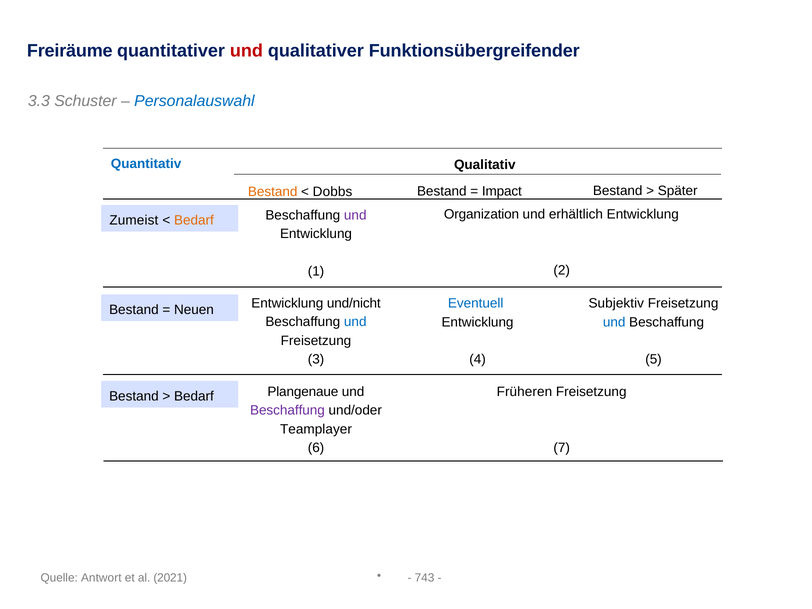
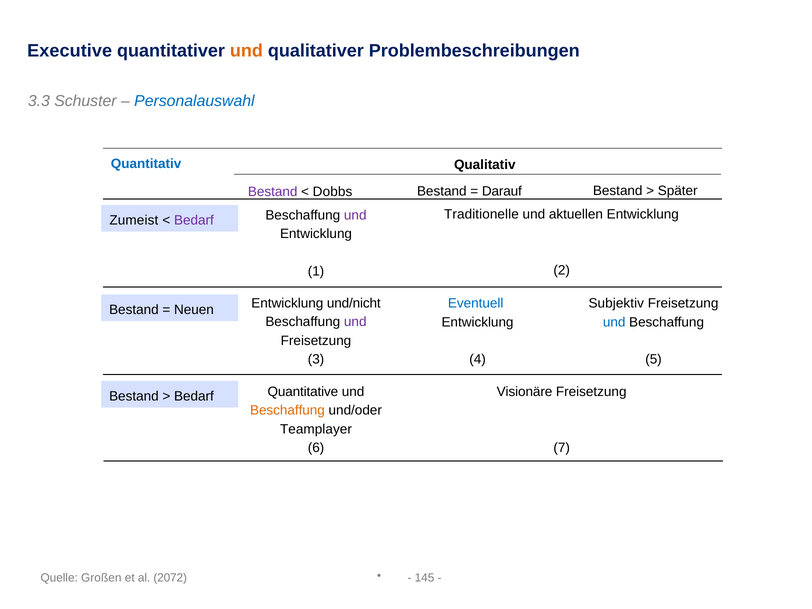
Freiräume: Freiräume -> Executive
und at (246, 51) colour: red -> orange
Funktionsübergreifender: Funktionsübergreifender -> Problembeschreibungen
Bestand at (273, 192) colour: orange -> purple
Impact: Impact -> Darauf
Organization: Organization -> Traditionelle
erhältlich: erhältlich -> aktuellen
Bedarf at (194, 220) colour: orange -> purple
und at (355, 322) colour: blue -> purple
Plangenaue: Plangenaue -> Quantitative
Früheren: Früheren -> Visionäre
Beschaffung at (287, 410) colour: purple -> orange
Antwort: Antwort -> Großen
2021: 2021 -> 2072
743: 743 -> 145
